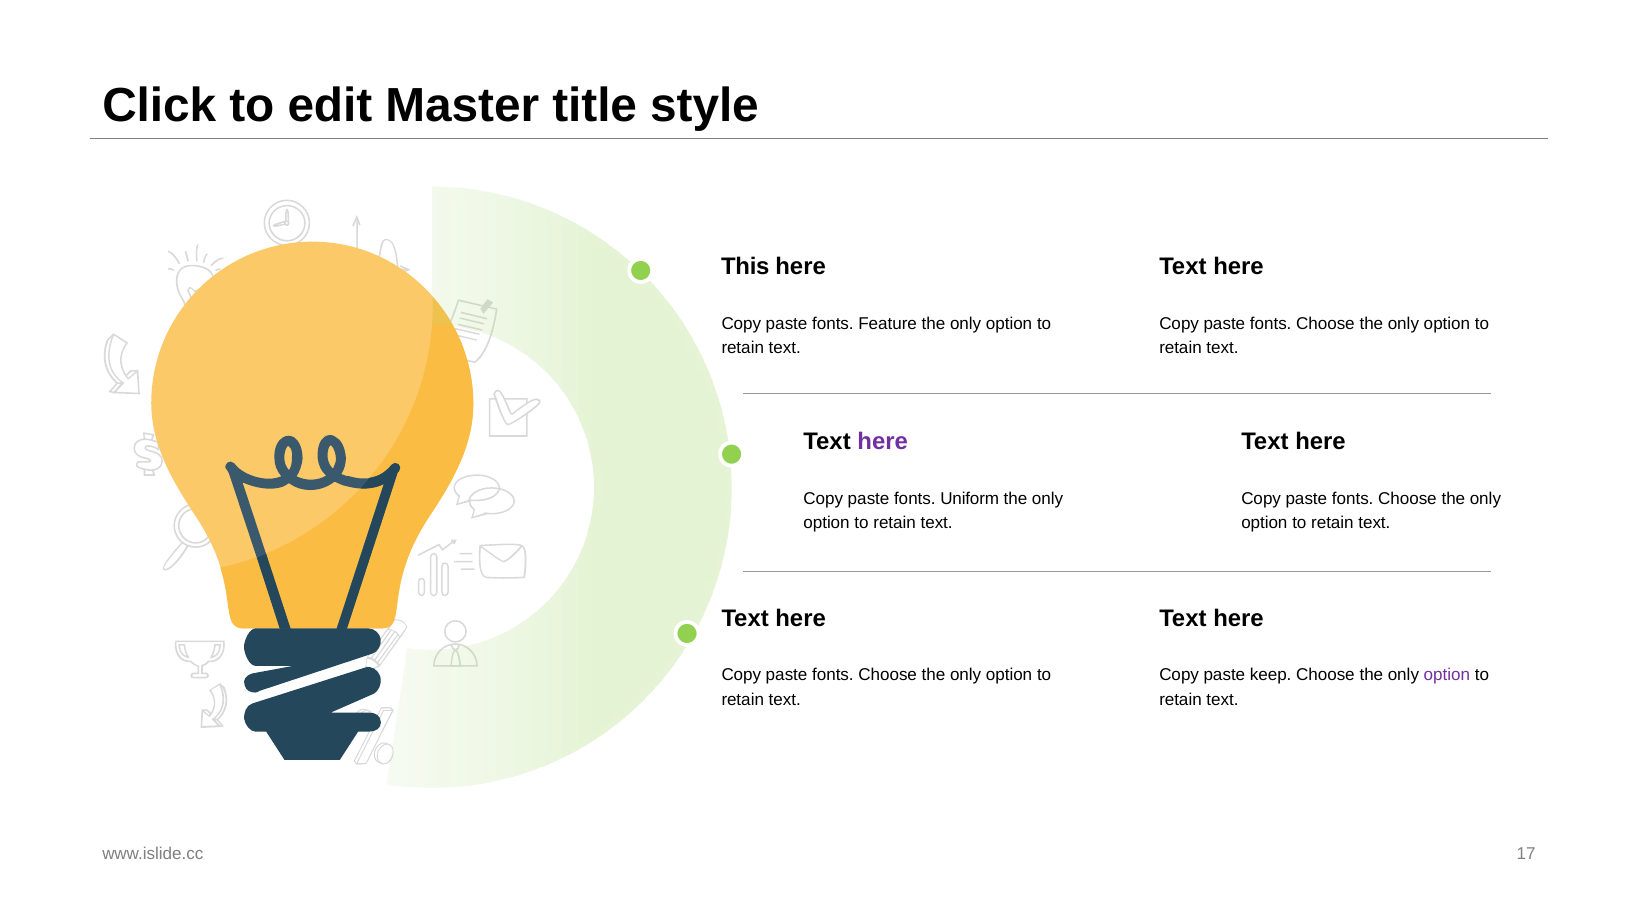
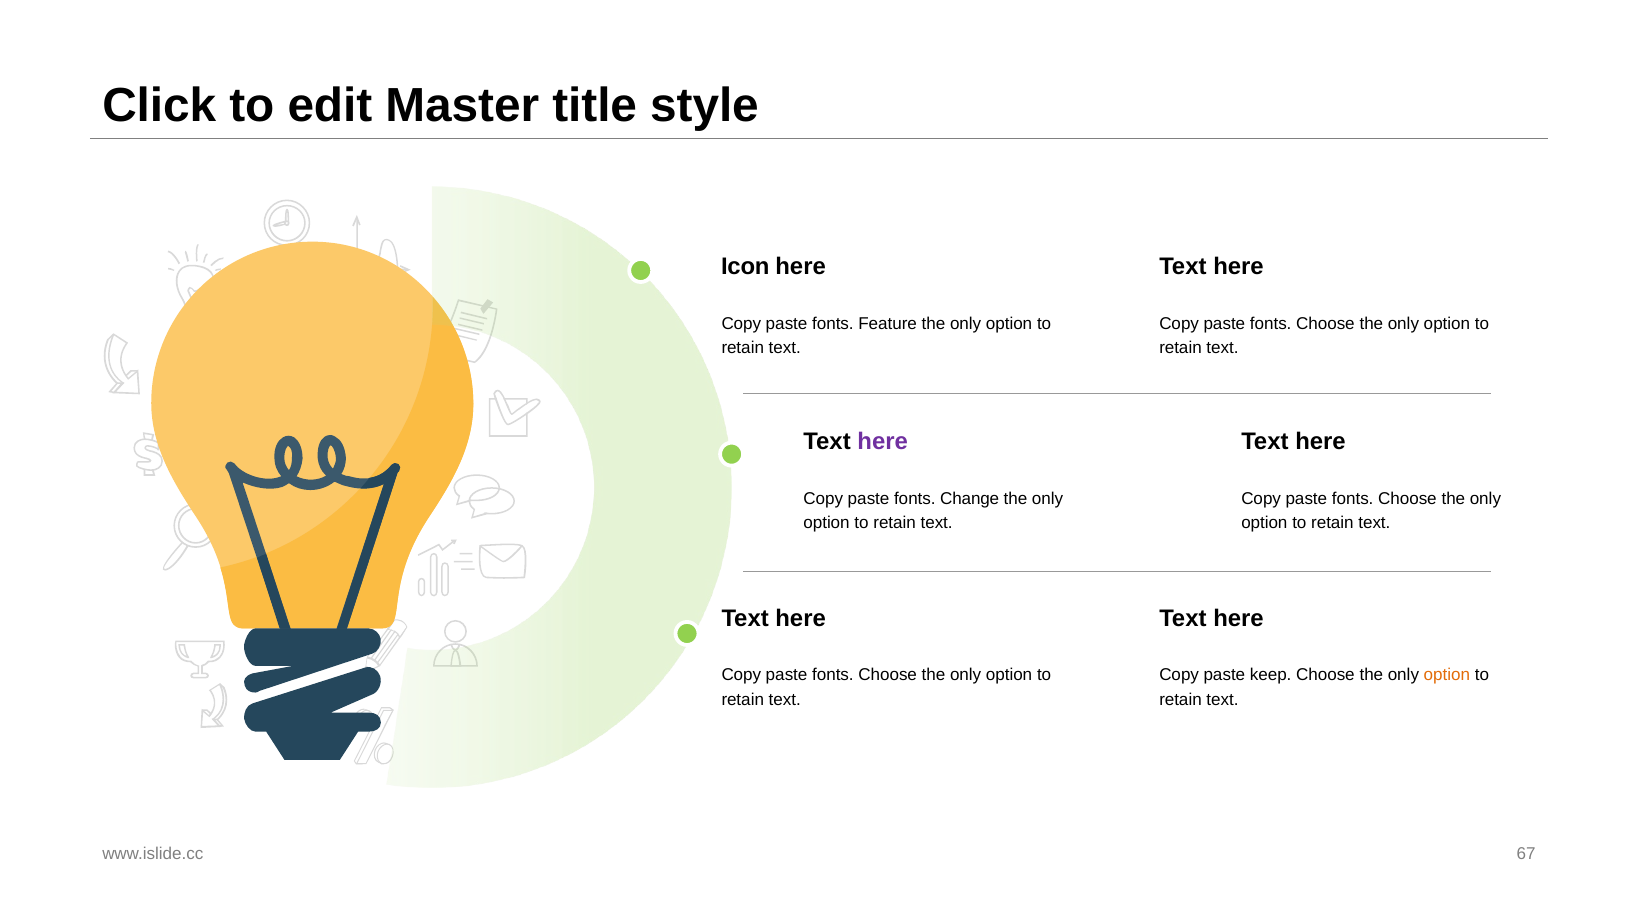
This: This -> Icon
Uniform: Uniform -> Change
option at (1447, 675) colour: purple -> orange
17: 17 -> 67
